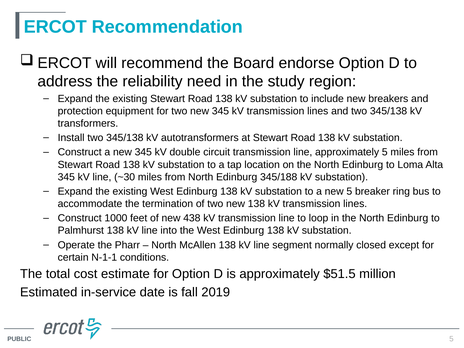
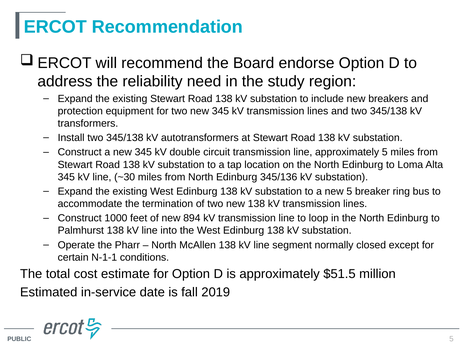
345/188: 345/188 -> 345/136
438: 438 -> 894
